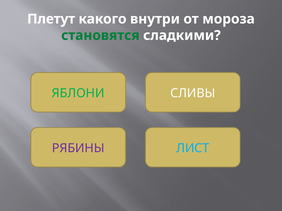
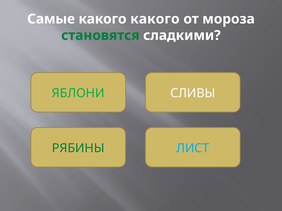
Плетут: Плетут -> Самые
какого внутри: внутри -> какого
РЯБИНЫ colour: purple -> green
